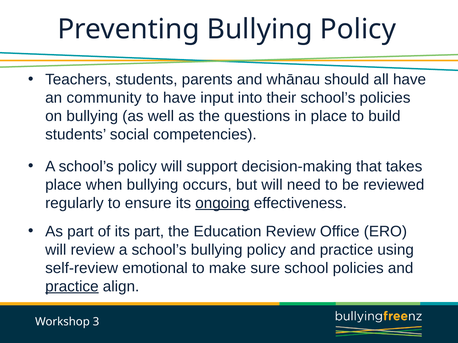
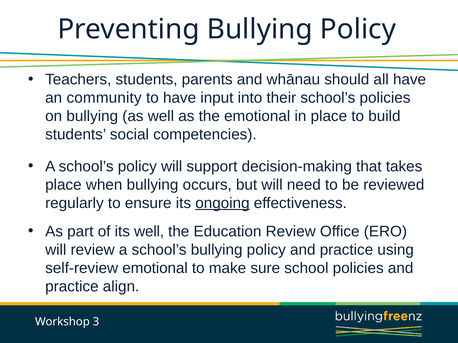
the questions: questions -> emotional
its part: part -> well
practice at (72, 287) underline: present -> none
